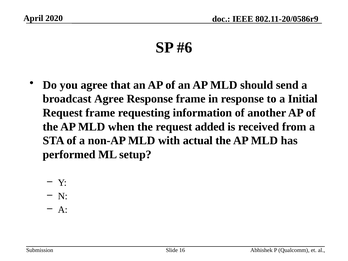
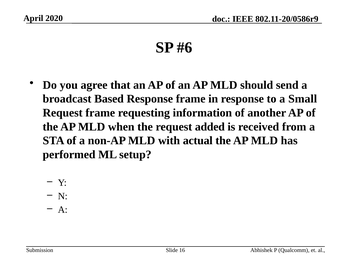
broadcast Agree: Agree -> Based
Initial: Initial -> Small
